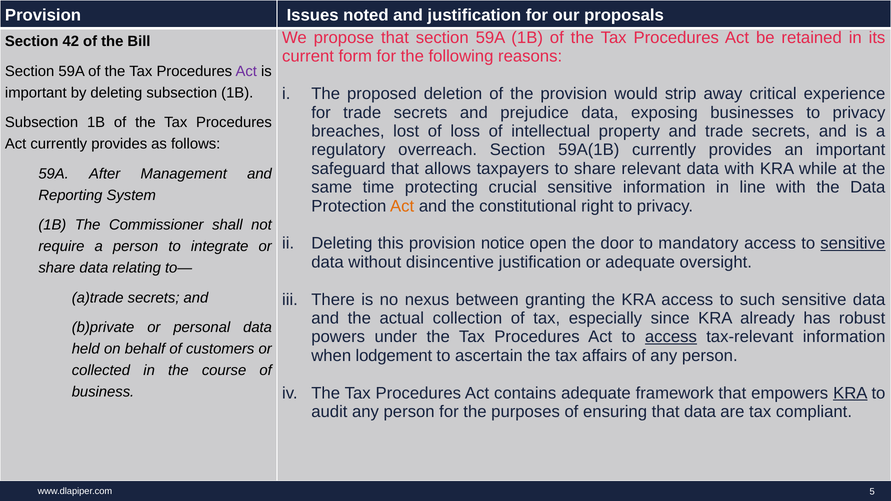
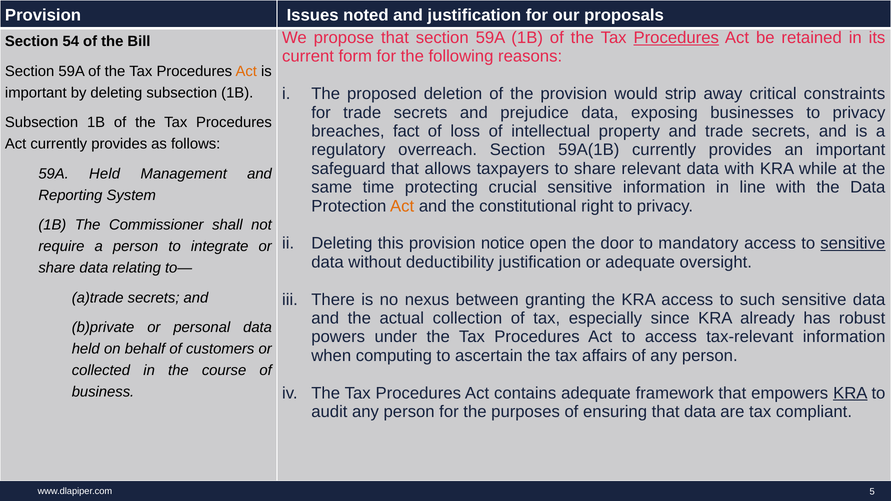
Procedures at (676, 38) underline: none -> present
42: 42 -> 54
Act at (246, 71) colour: purple -> orange
experience: experience -> constraints
lost: lost -> fact
59A After: After -> Held
disincentive: disincentive -> deductibility
access at (671, 337) underline: present -> none
lodgement: lodgement -> computing
